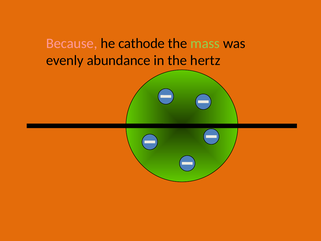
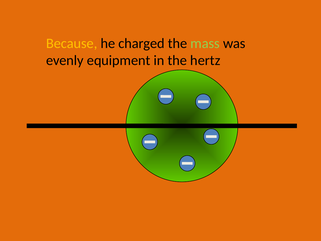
Because colour: pink -> yellow
cathode: cathode -> charged
abundance: abundance -> equipment
